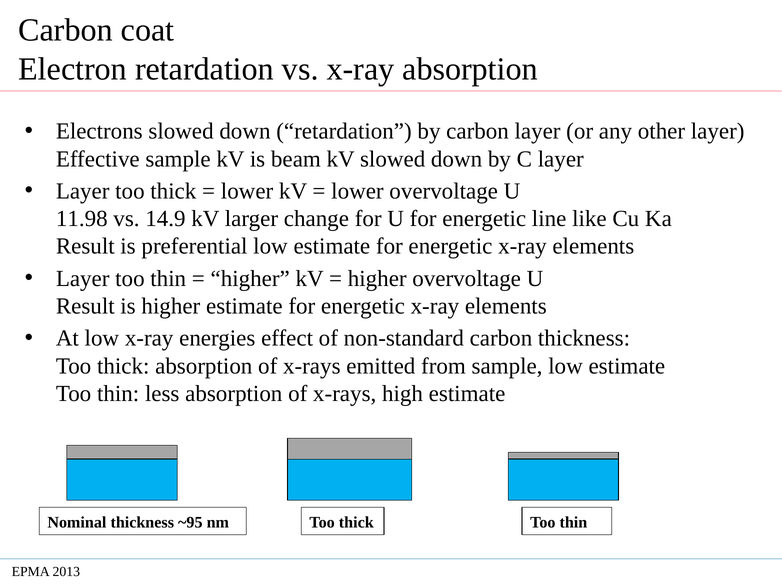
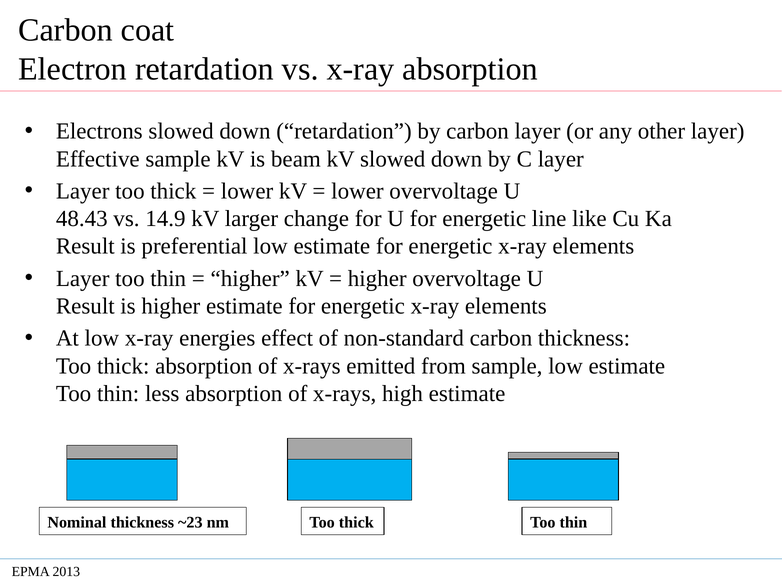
11.98: 11.98 -> 48.43
~95: ~95 -> ~23
